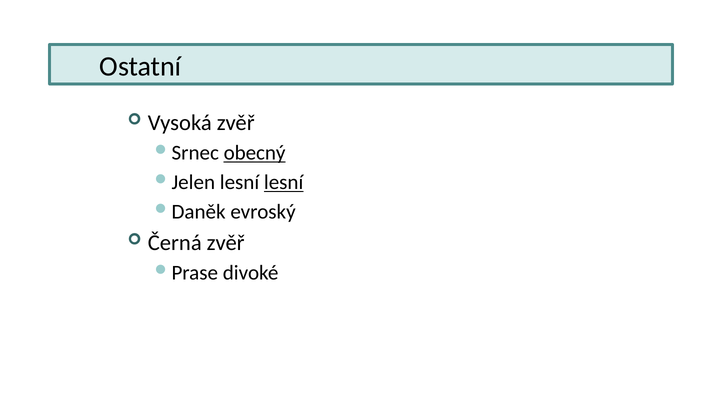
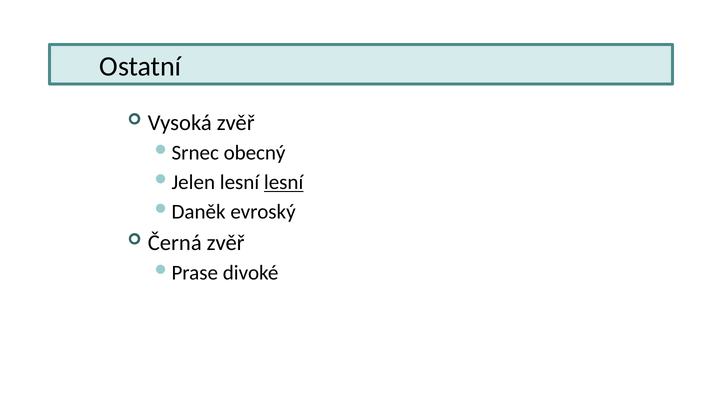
obecný underline: present -> none
